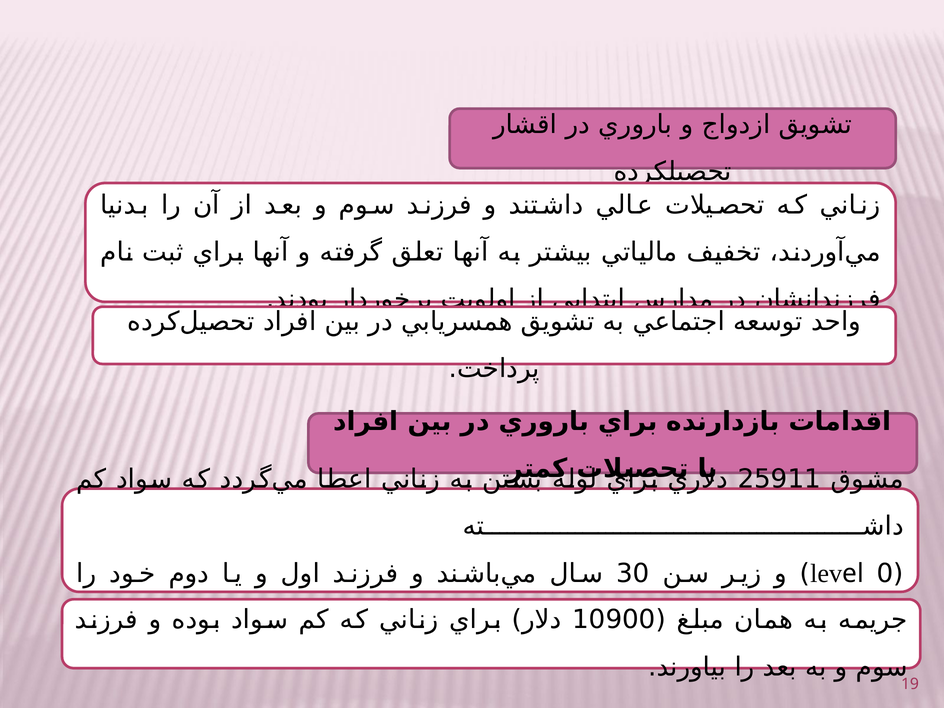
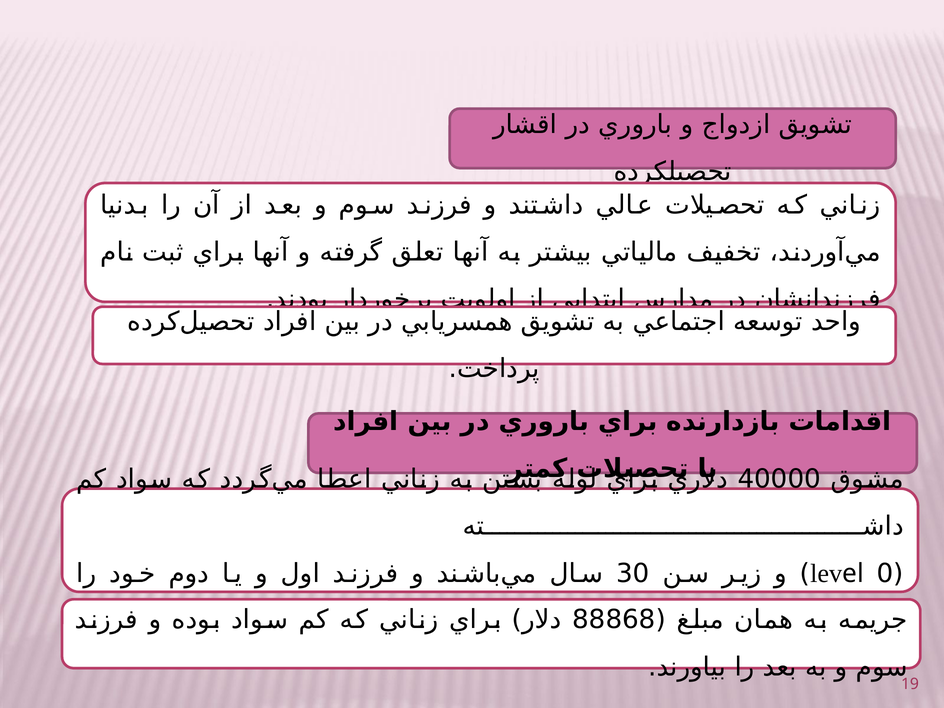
25911: 25911 -> 40000
10900: 10900 -> 88868
